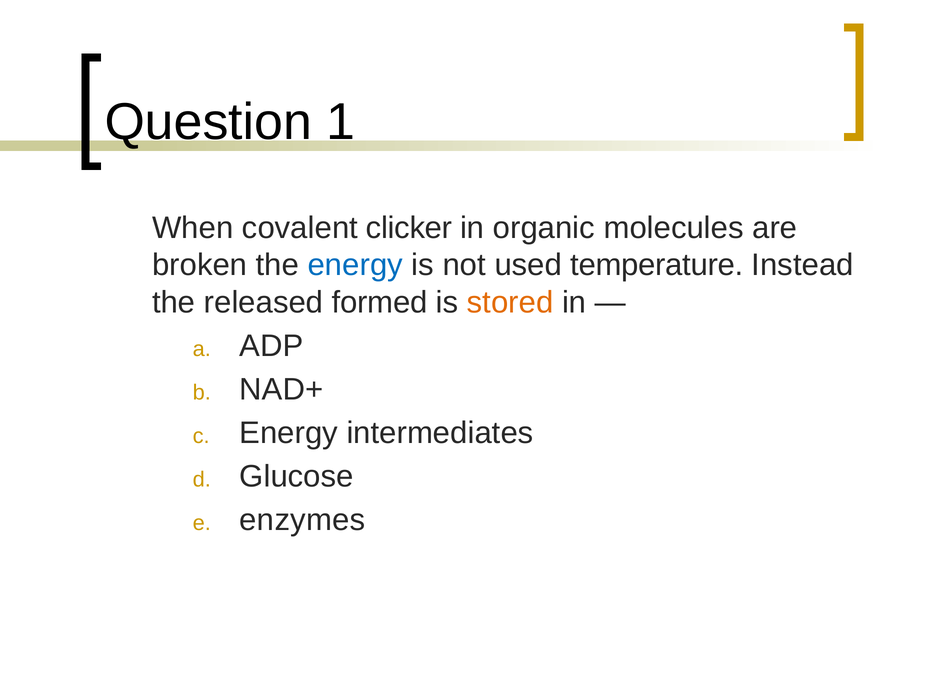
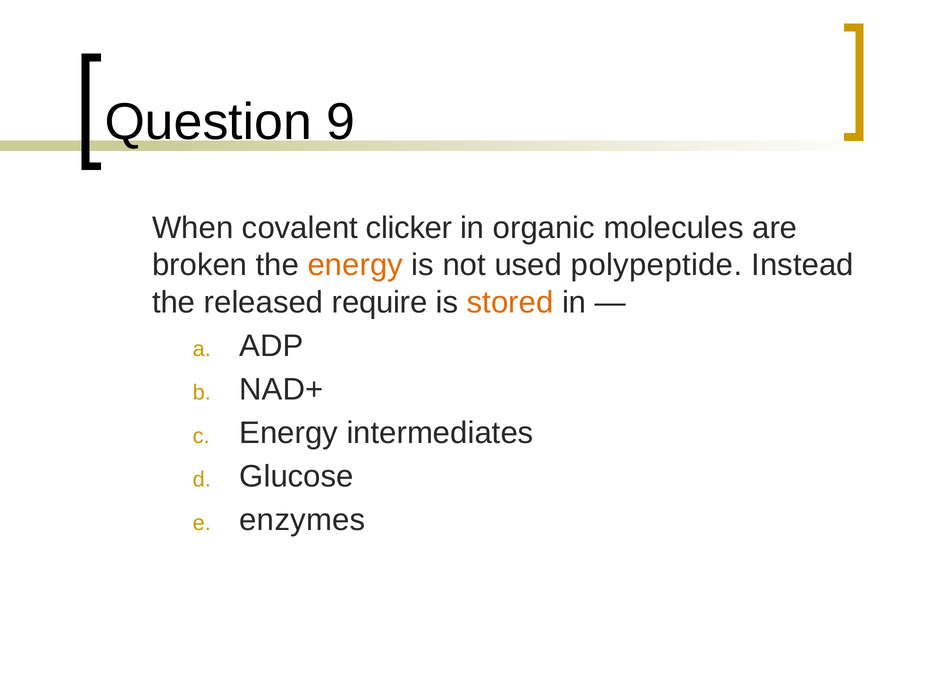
1: 1 -> 9
energy at (355, 265) colour: blue -> orange
temperature: temperature -> polypeptide
formed: formed -> require
